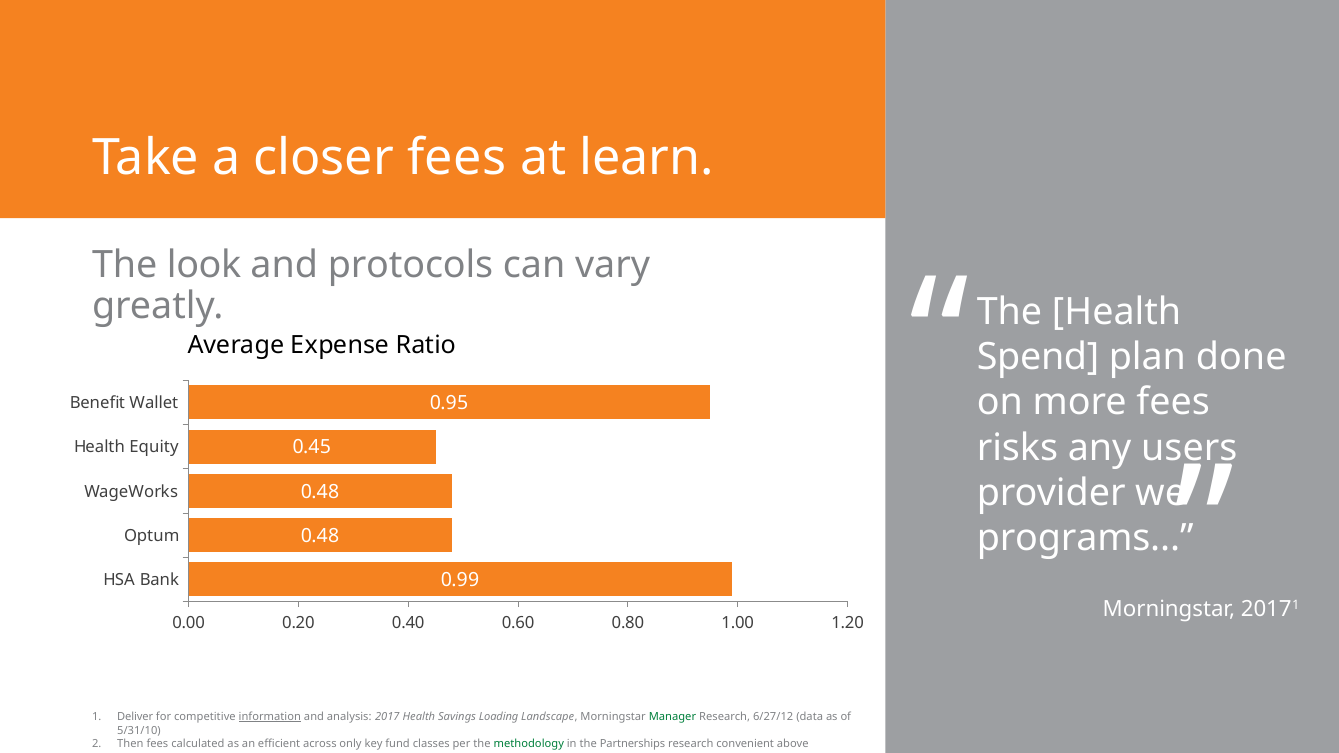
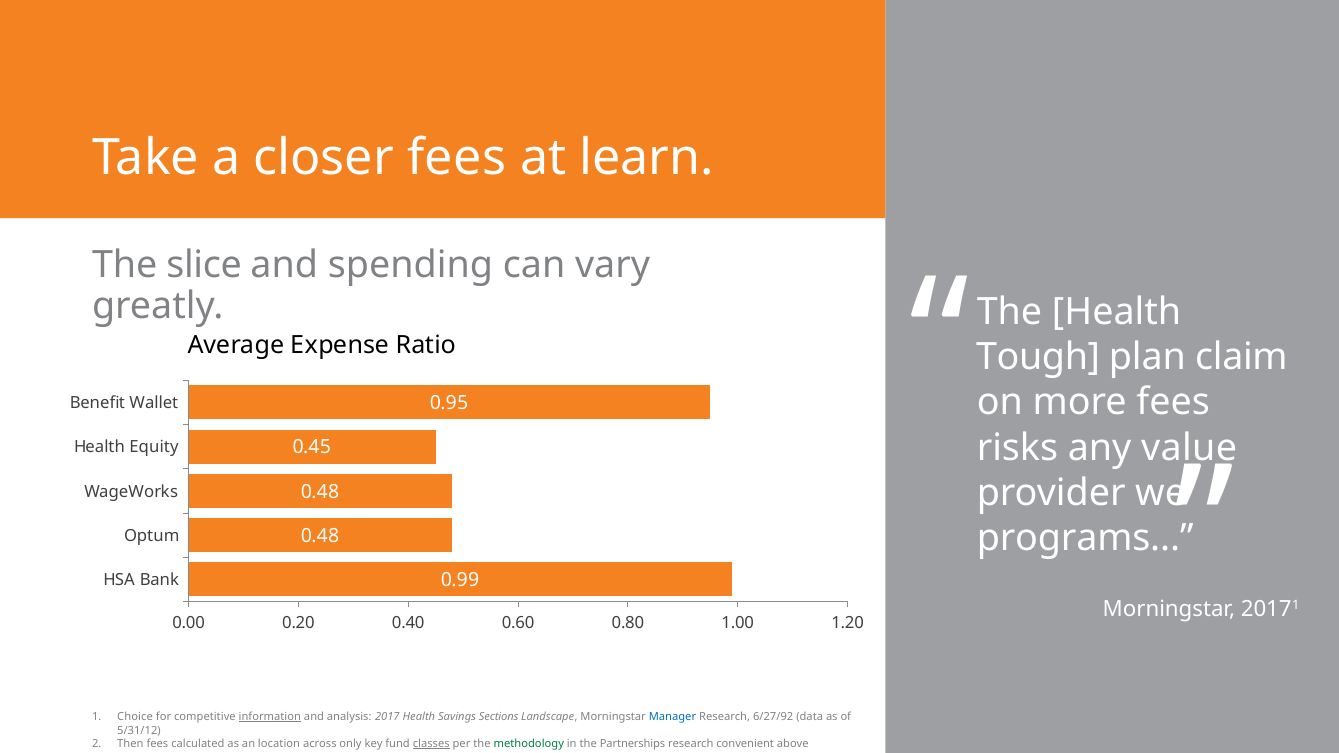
look: look -> slice
protocols: protocols -> spending
Spend: Spend -> Tough
done: done -> claim
users: users -> value
Deliver: Deliver -> Choice
Loading: Loading -> Sections
Manager colour: green -> blue
6/27/12: 6/27/12 -> 6/27/92
5/31/10: 5/31/10 -> 5/31/12
efficient: efficient -> location
classes underline: none -> present
